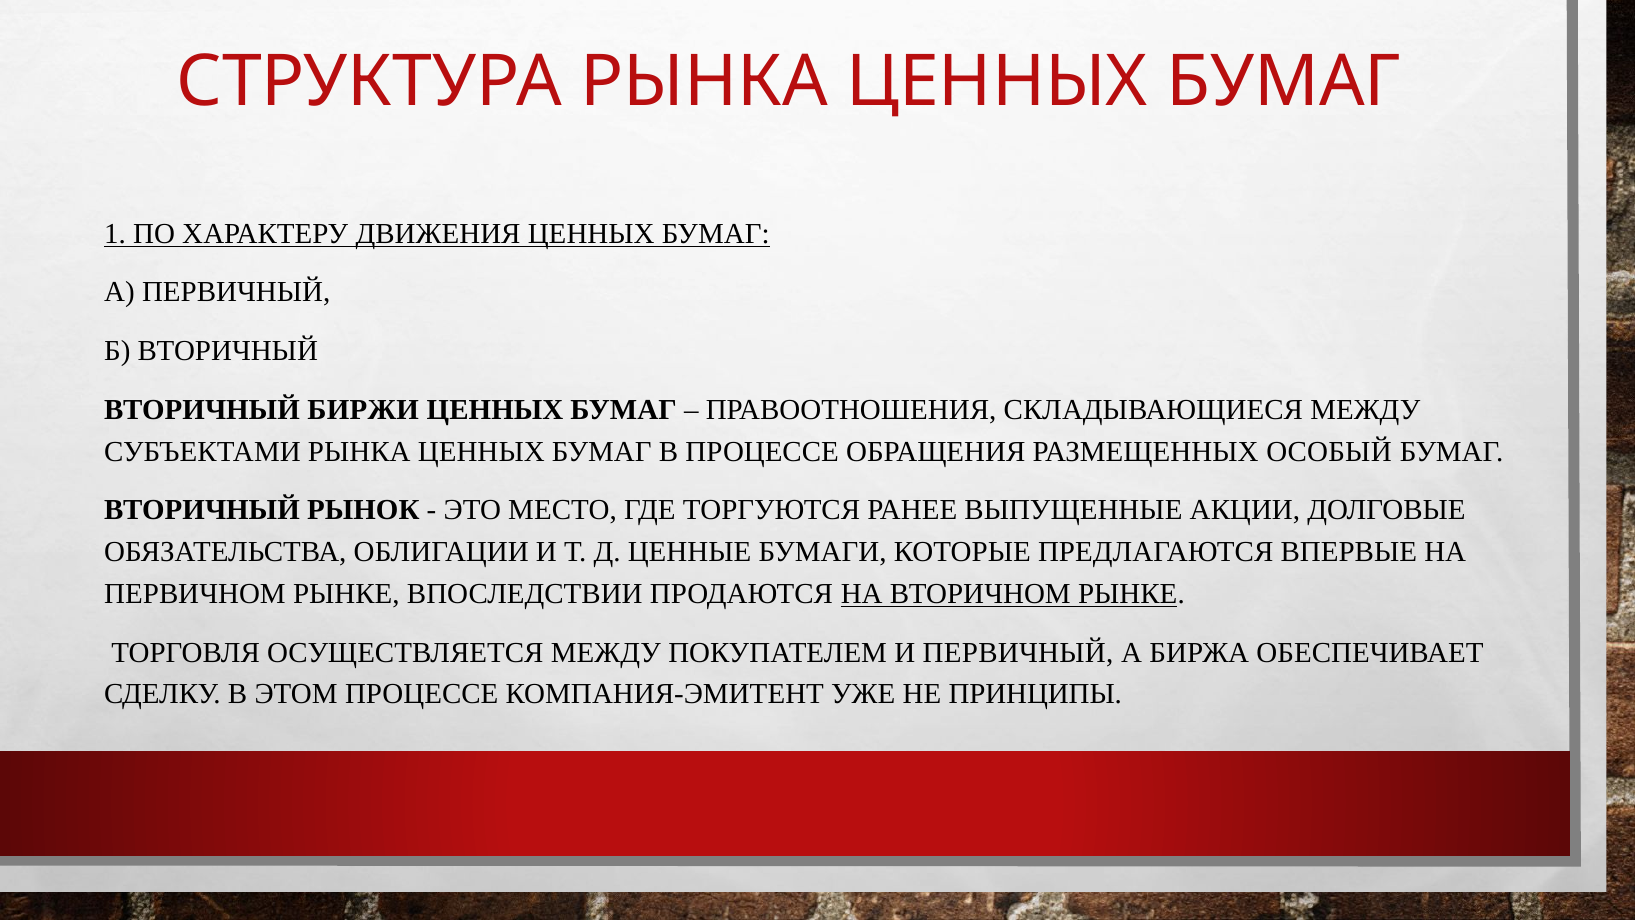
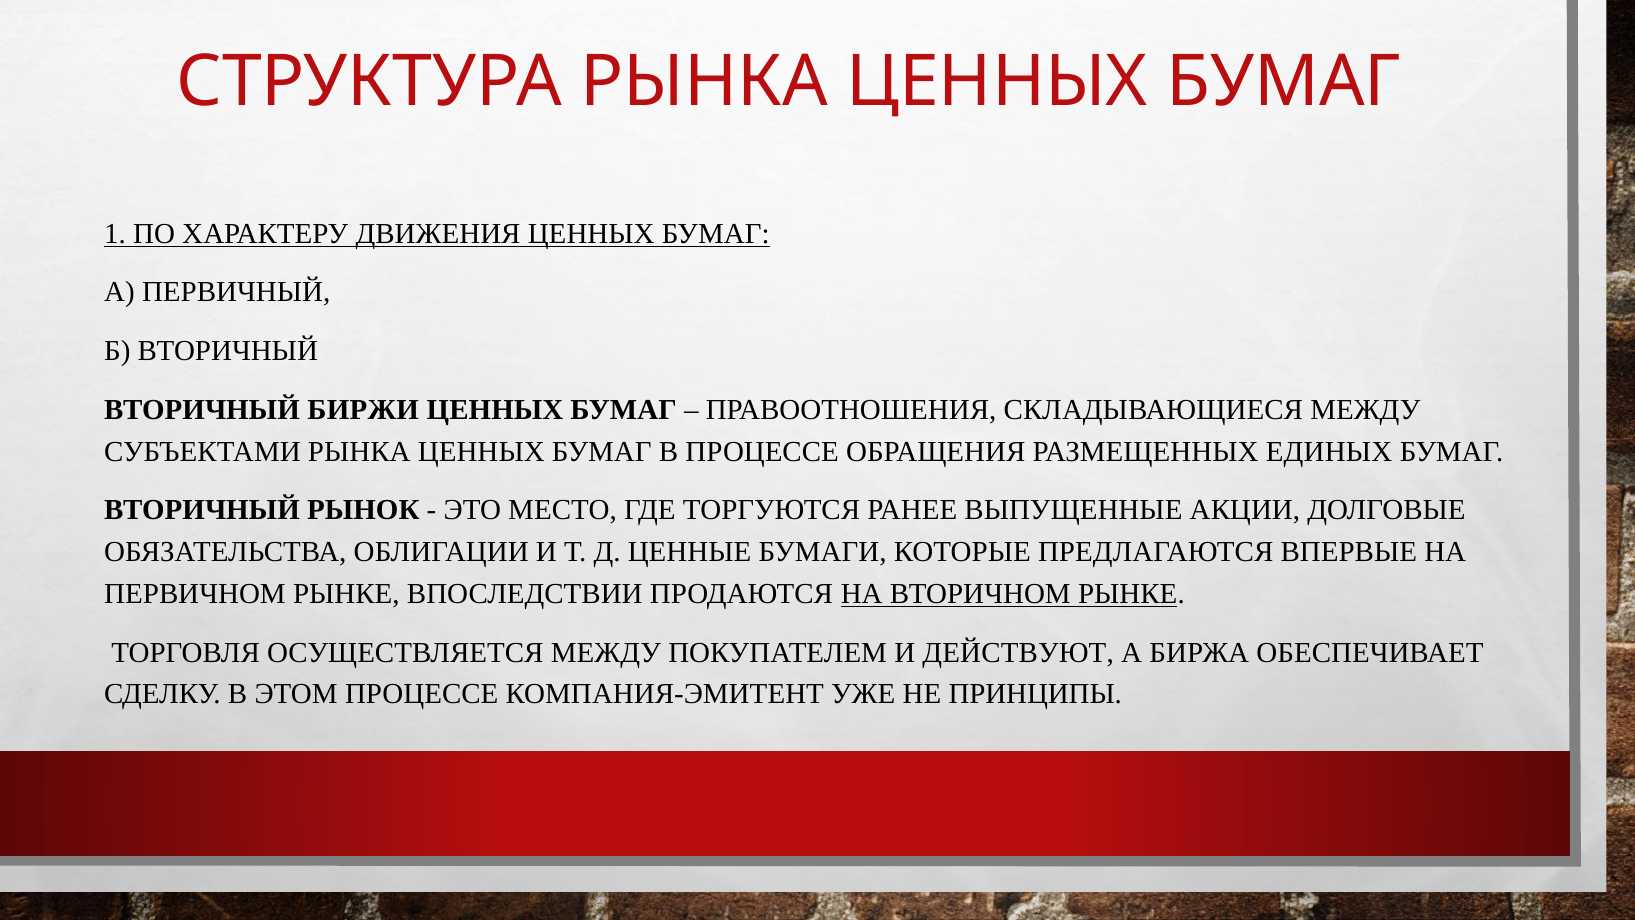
ОСОБЫЙ: ОСОБЫЙ -> ЕДИНЫХ
И ПЕРВИЧНЫЙ: ПЕРВИЧНЫЙ -> ДЕЙСТВУЮТ
